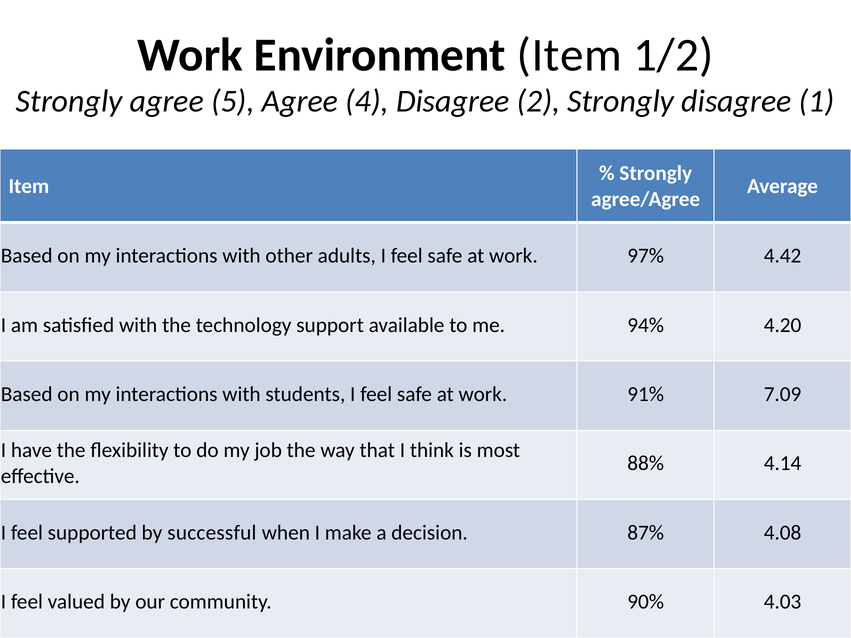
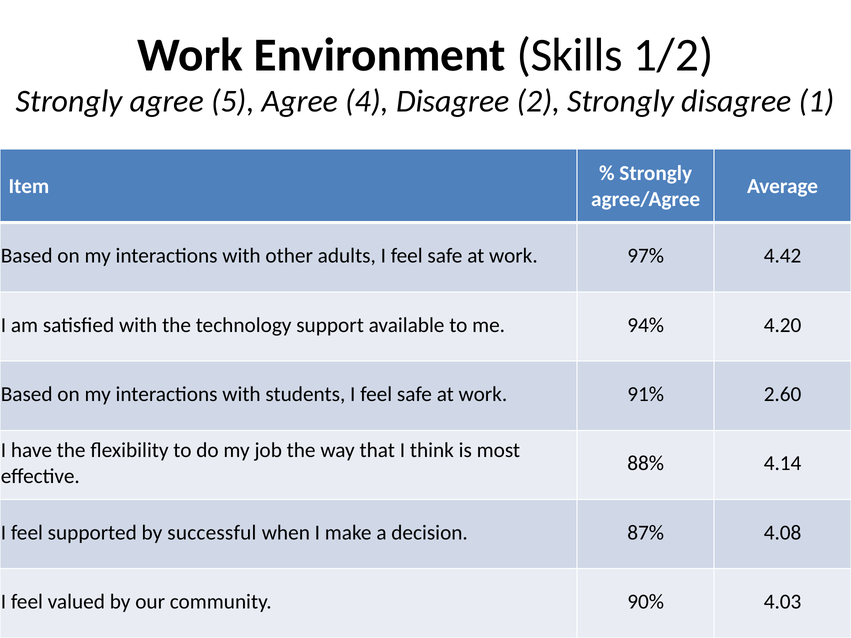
Environment Item: Item -> Skills
7.09: 7.09 -> 2.60
